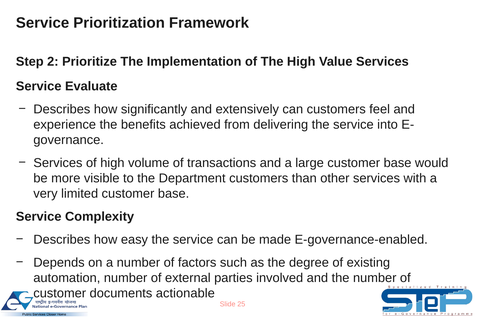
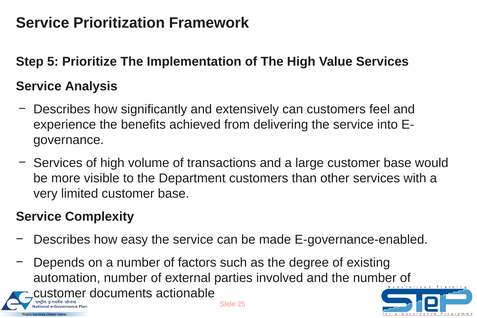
2: 2 -> 5
Evaluate: Evaluate -> Analysis
